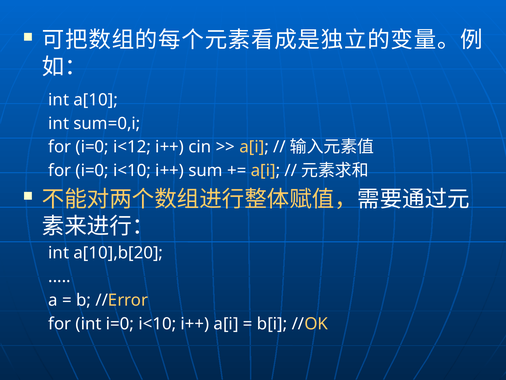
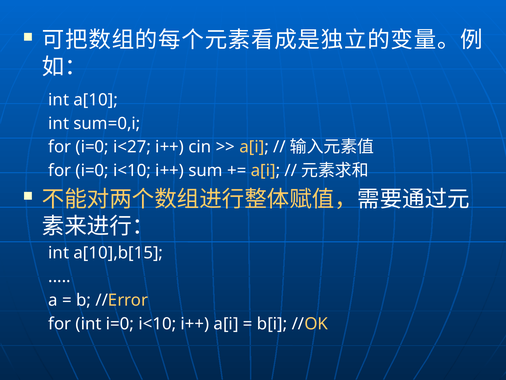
i<12: i<12 -> i<27
a[10],b[20: a[10],b[20 -> a[10],b[15
